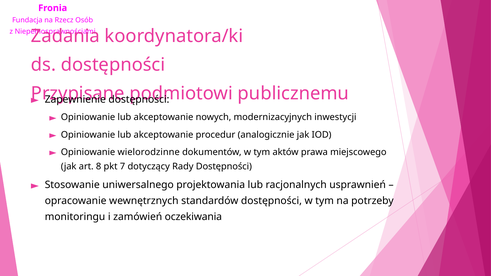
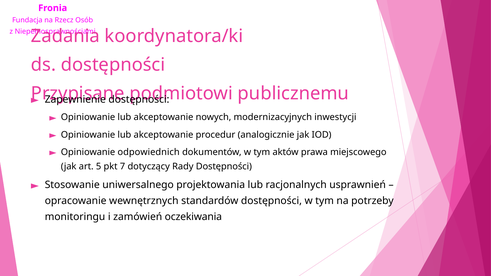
wielorodzinne: wielorodzinne -> odpowiednich
8: 8 -> 5
